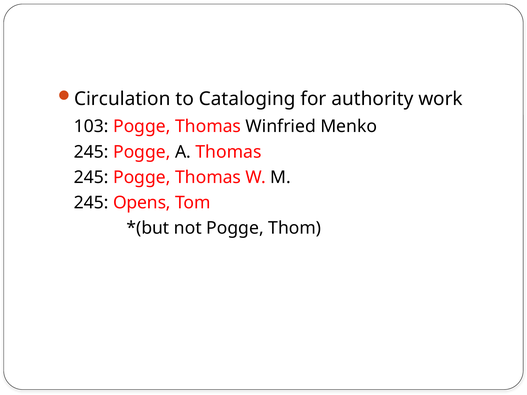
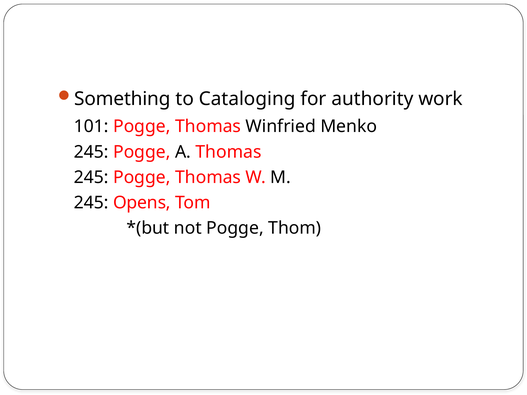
Circulation: Circulation -> Something
103: 103 -> 101
